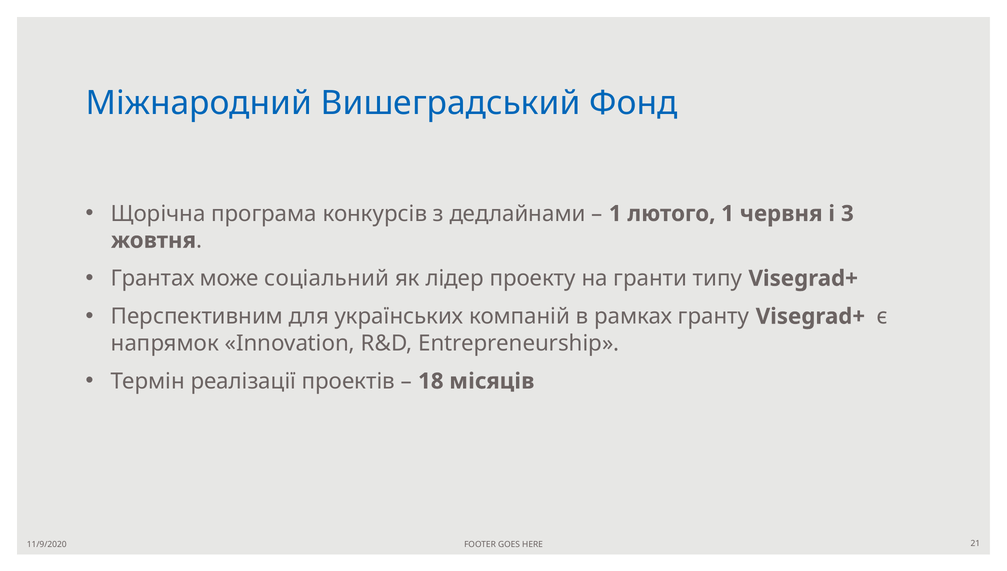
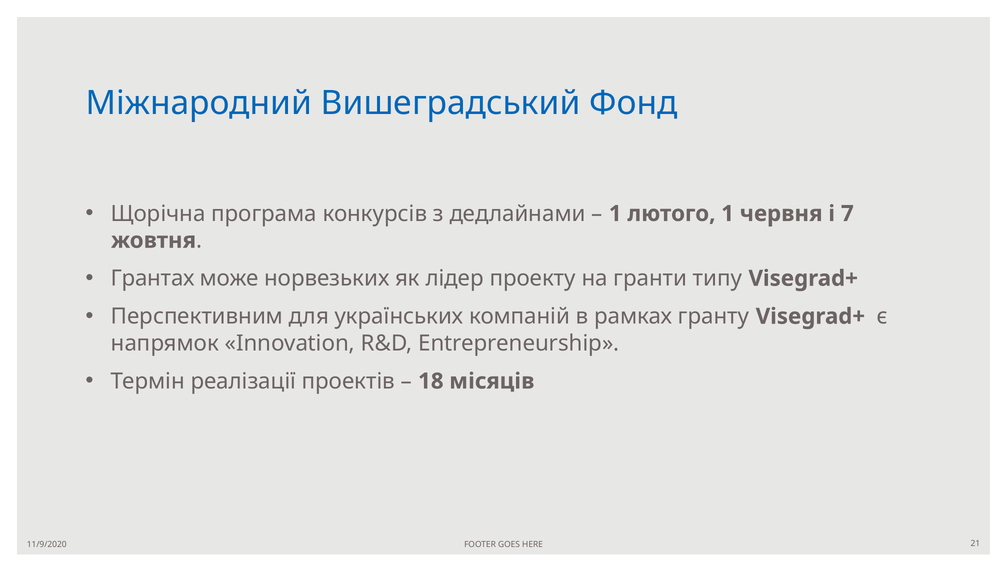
3: 3 -> 7
соціальний: соціальний -> норвезьких
